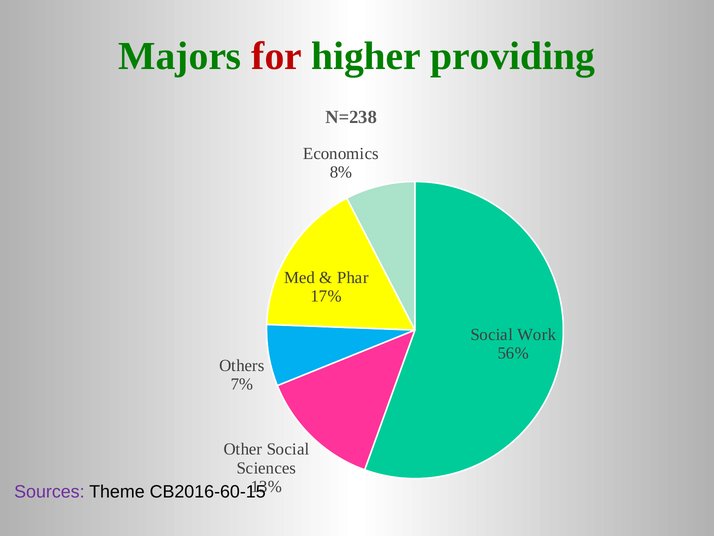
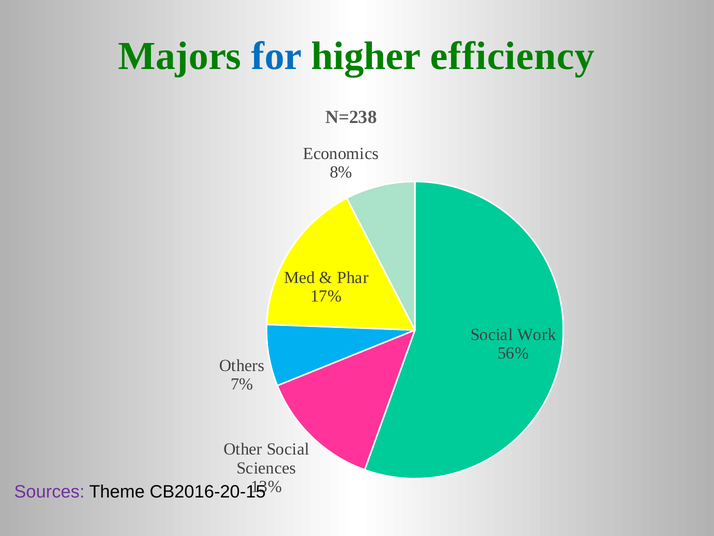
for colour: red -> blue
providing: providing -> efficiency
CB2016-60-15: CB2016-60-15 -> CB2016-20-15
